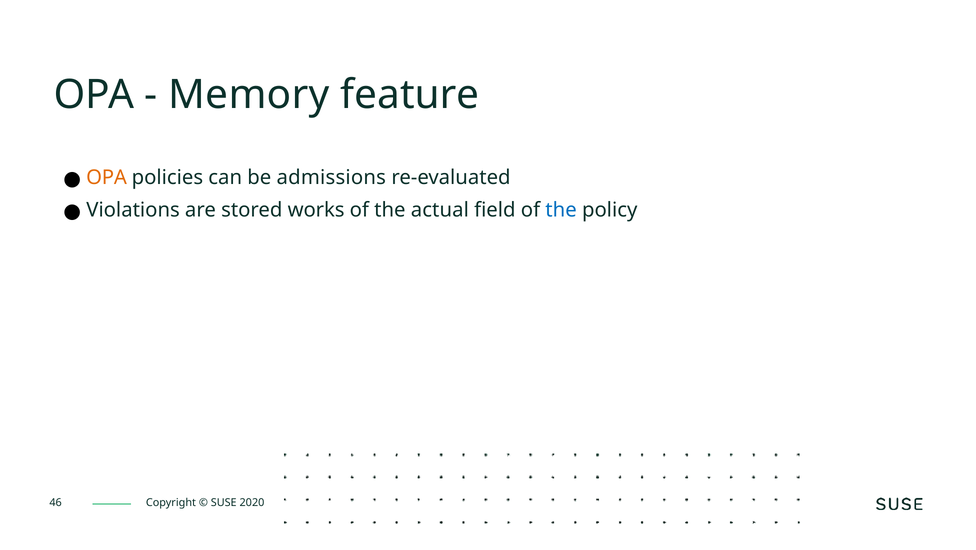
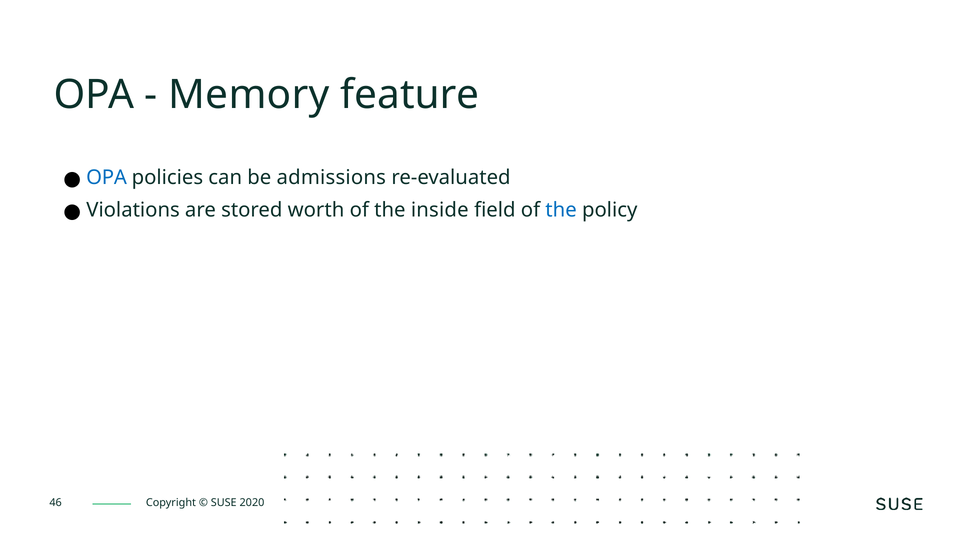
OPA at (107, 177) colour: orange -> blue
works: works -> worth
actual: actual -> inside
